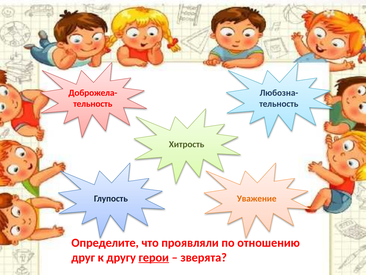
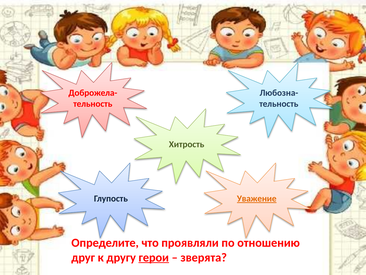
Уважение underline: none -> present
